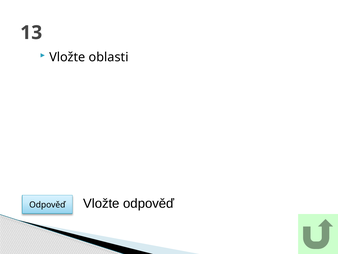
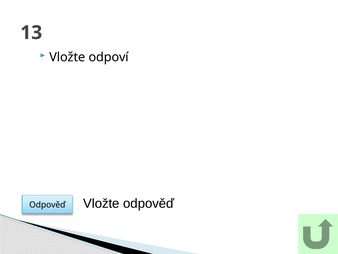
oblasti: oblasti -> odpoví
